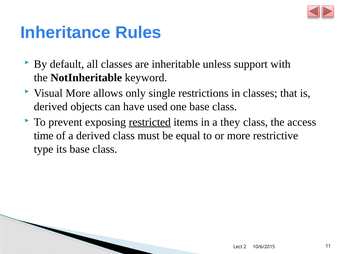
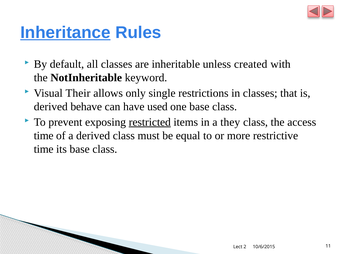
Inheritance underline: none -> present
support: support -> created
Visual More: More -> Their
objects: objects -> behave
type at (44, 149): type -> time
